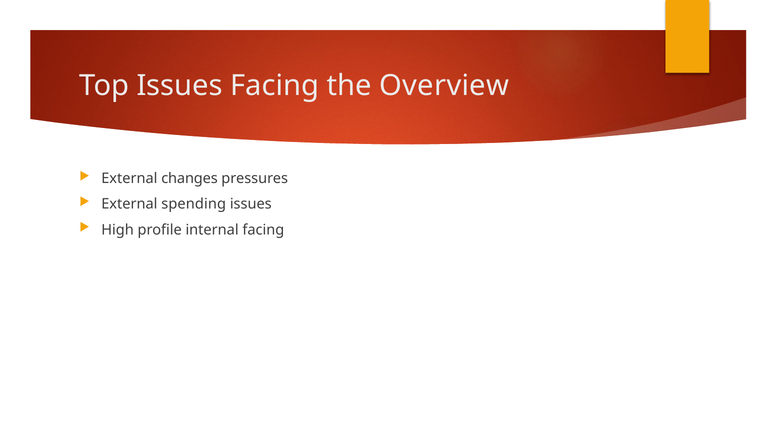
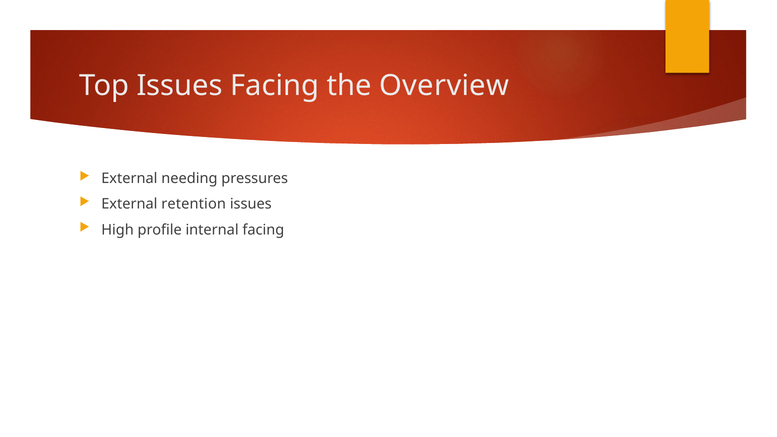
changes: changes -> needing
spending: spending -> retention
